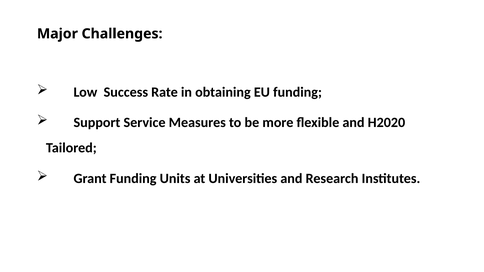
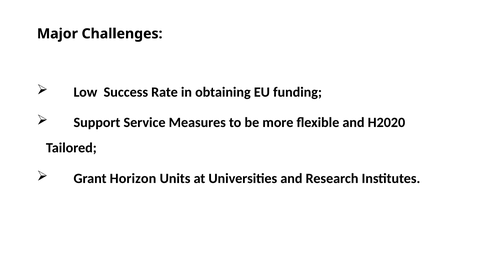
Grant Funding: Funding -> Horizon
